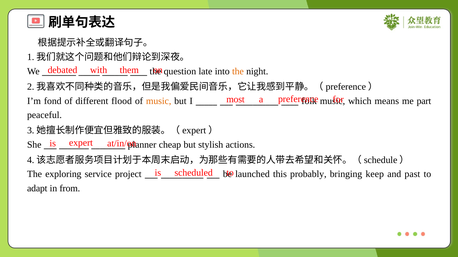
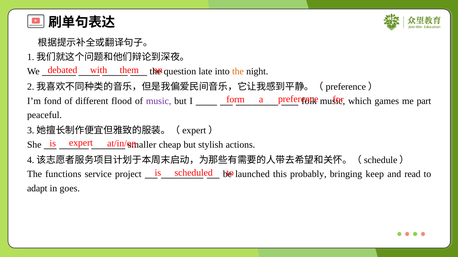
most: most -> form
music at (159, 101) colour: orange -> purple
means: means -> games
planner: planner -> smaller
exploring: exploring -> functions
past: past -> read
from: from -> goes
